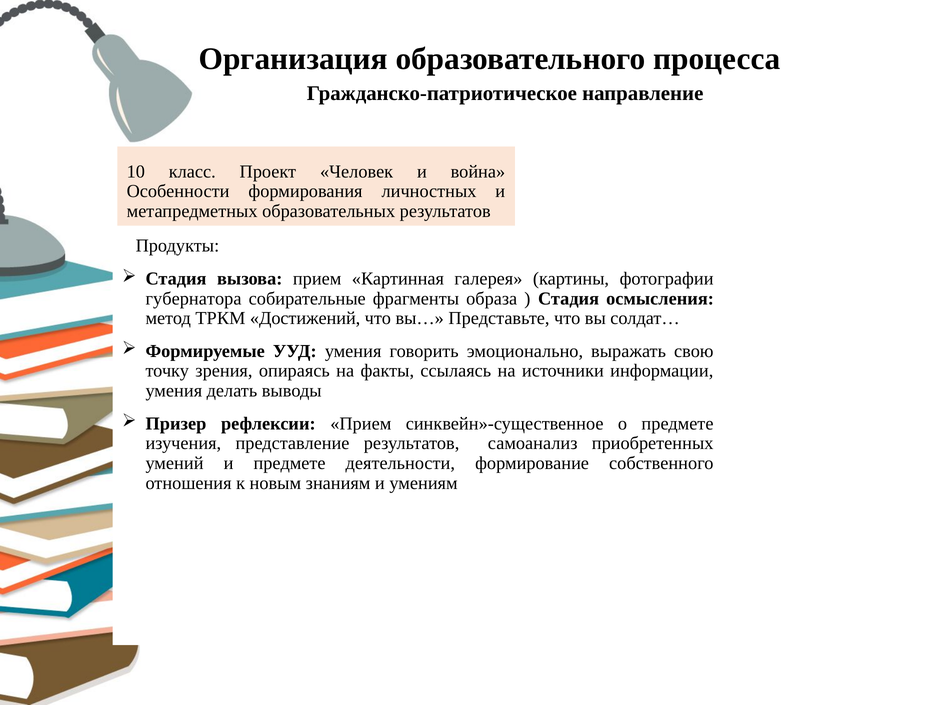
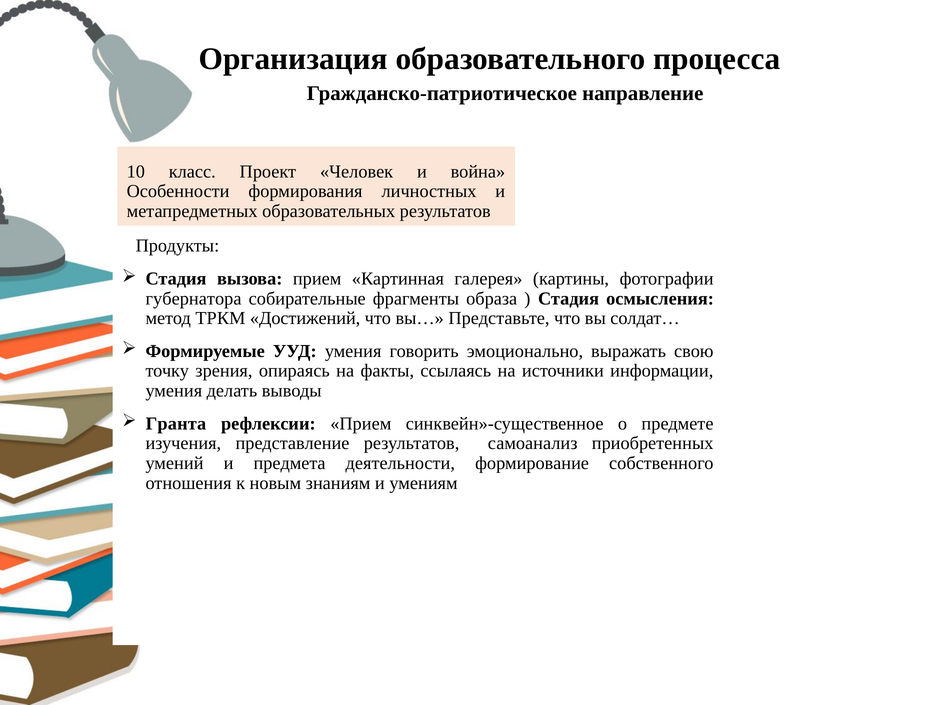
Призер: Призер -> Гранта
и предмете: предмете -> предмета
